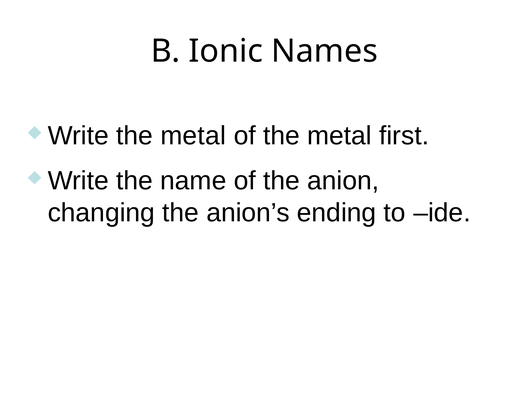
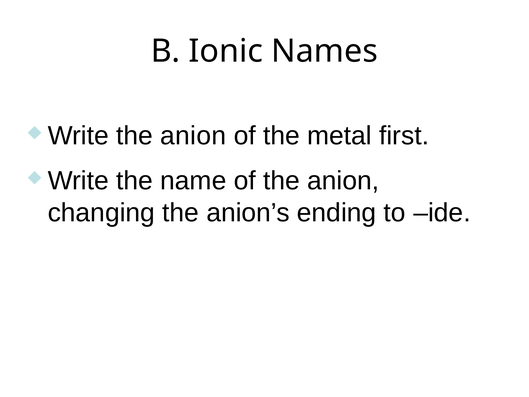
Write the metal: metal -> anion
